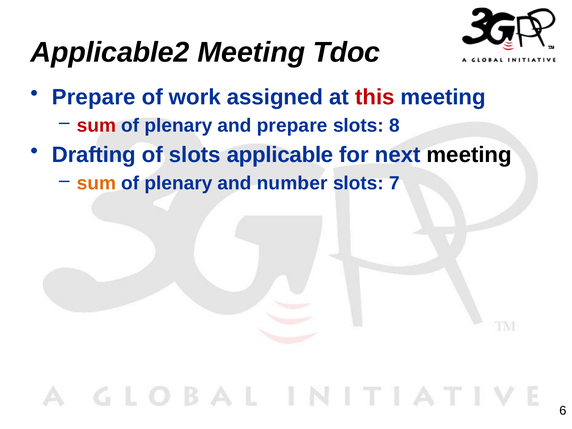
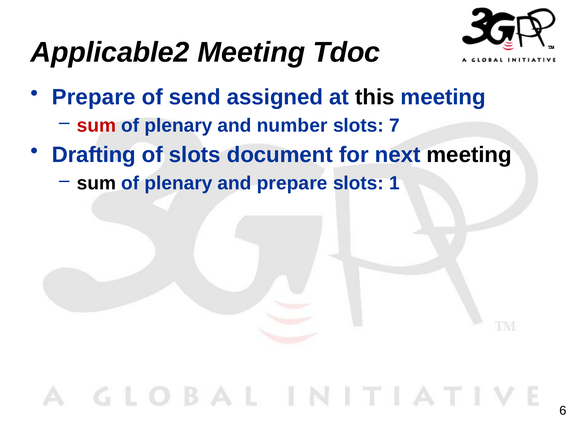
work: work -> send
this colour: red -> black
and prepare: prepare -> number
8: 8 -> 7
applicable: applicable -> document
sum at (96, 183) colour: orange -> black
and number: number -> prepare
7: 7 -> 1
